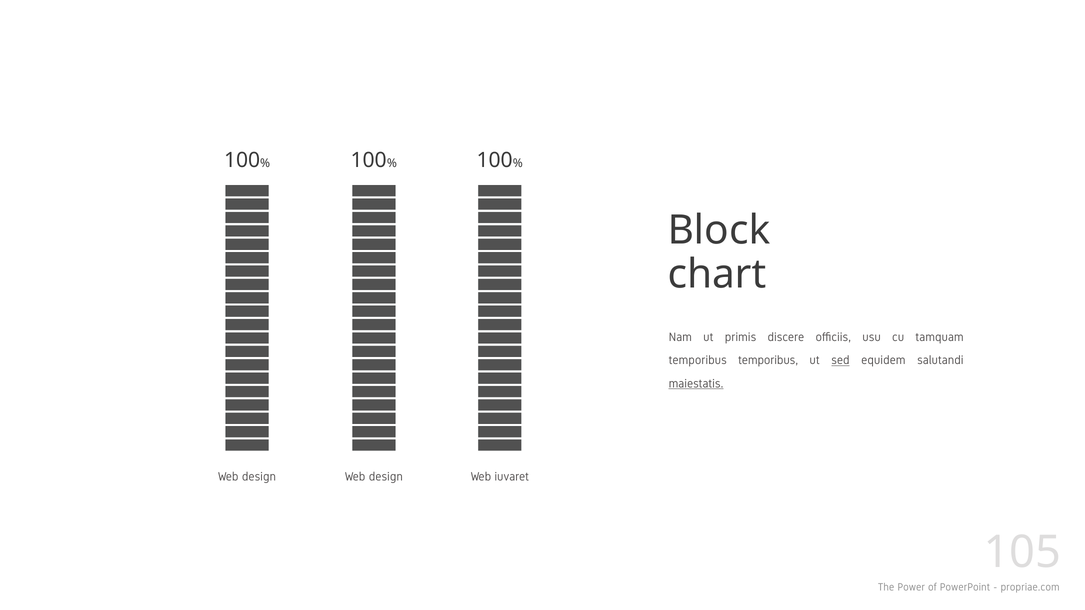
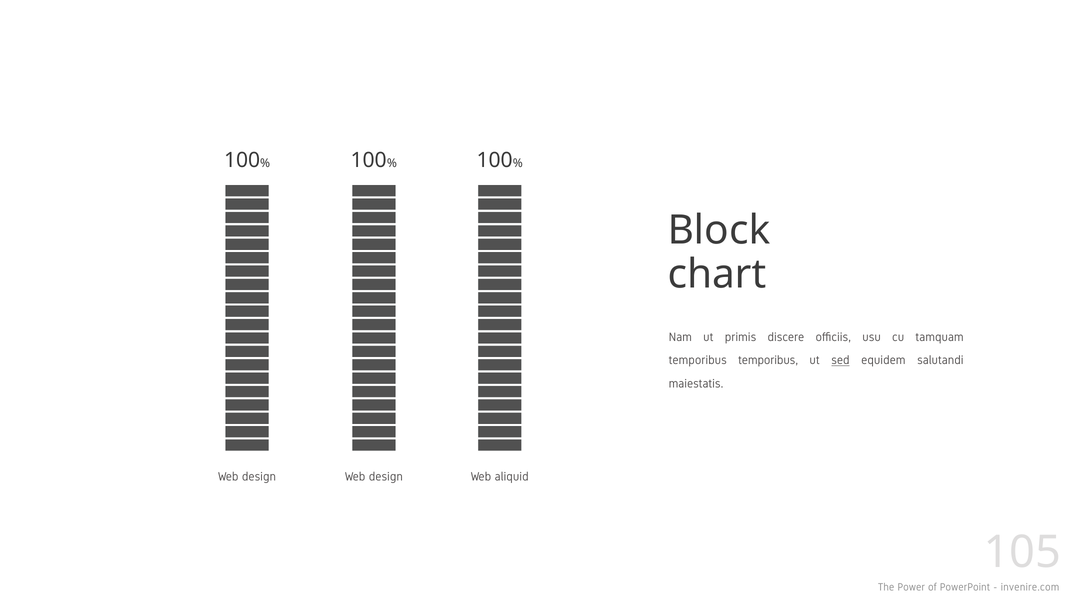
maiestatis underline: present -> none
iuvaret: iuvaret -> aliquid
propriae.com: propriae.com -> invenire.com
